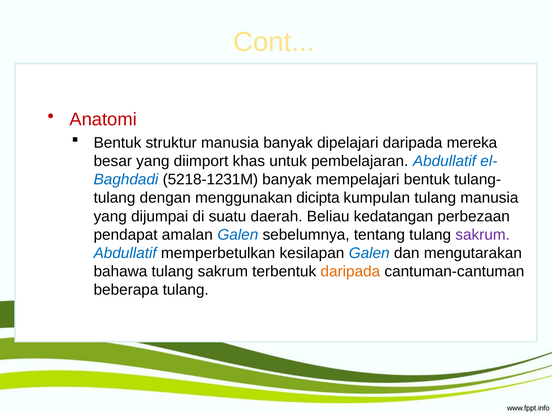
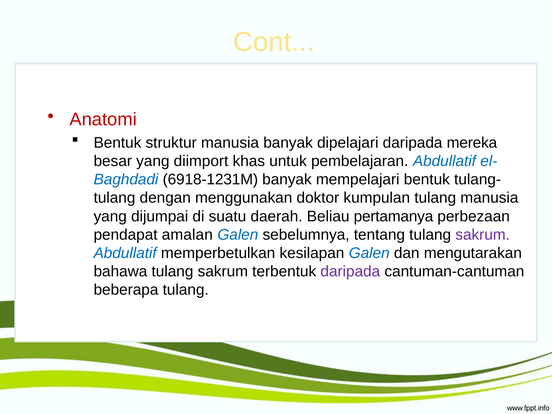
5218-1231M: 5218-1231M -> 6918-1231M
dicipta: dicipta -> doktor
kedatangan: kedatangan -> pertamanya
daripada at (350, 272) colour: orange -> purple
